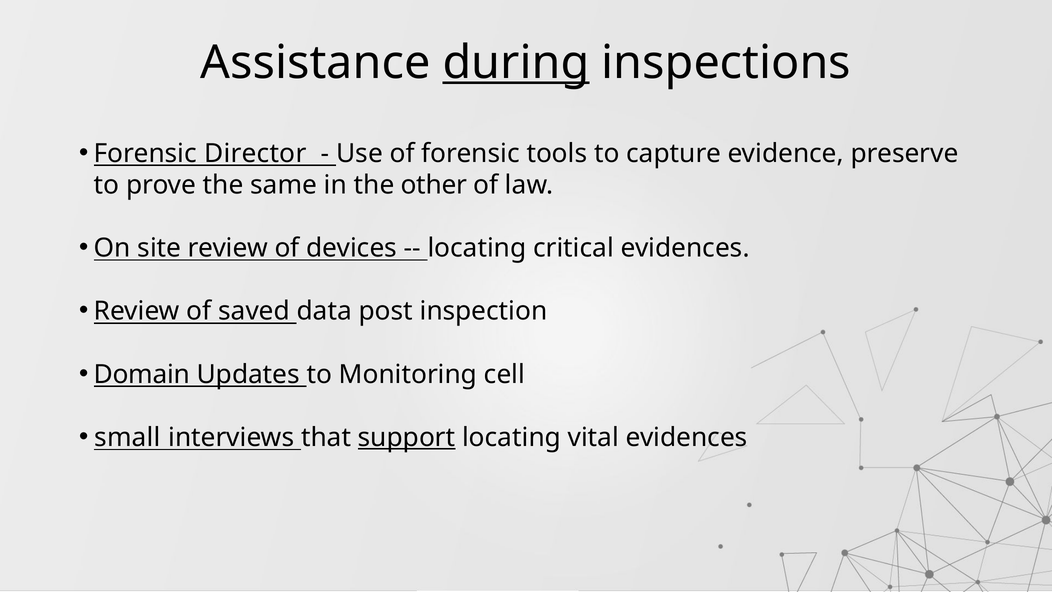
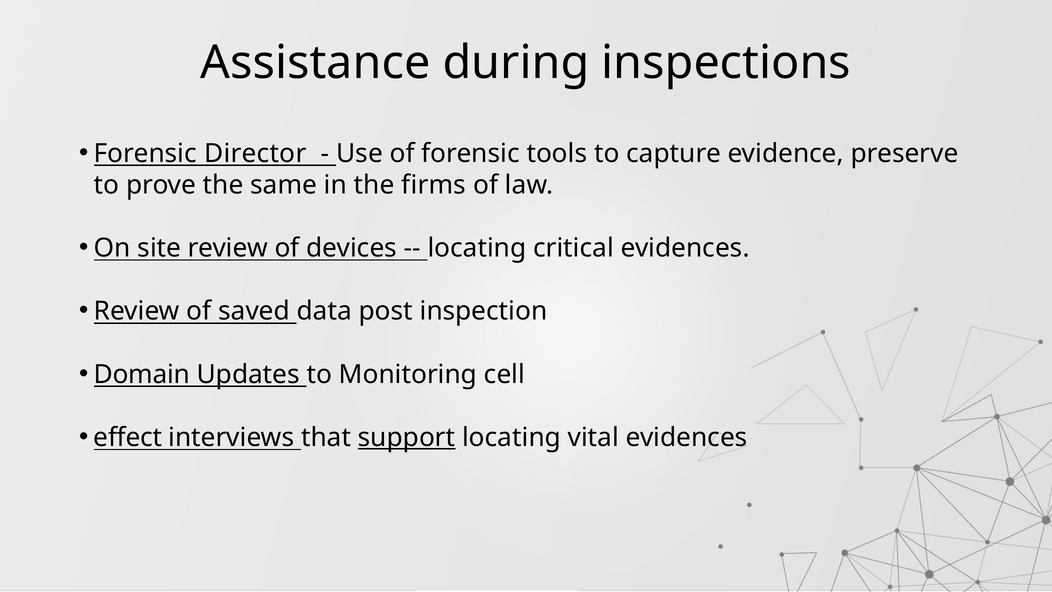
during underline: present -> none
other: other -> firms
small: small -> effect
